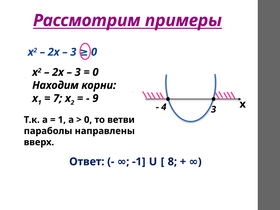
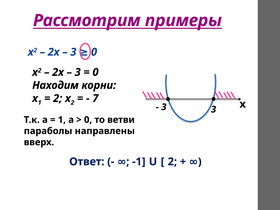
7 at (58, 98): 7 -> 2
9: 9 -> 7
4 at (164, 107): 4 -> 3
8 at (172, 162): 8 -> 2
